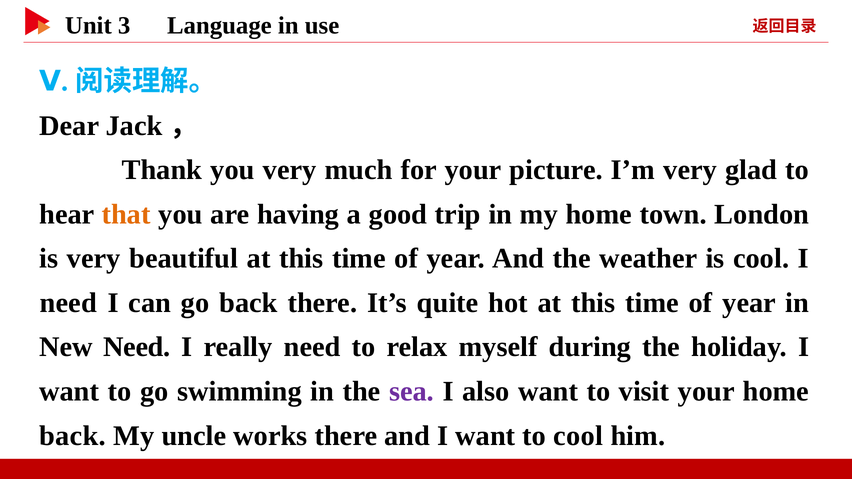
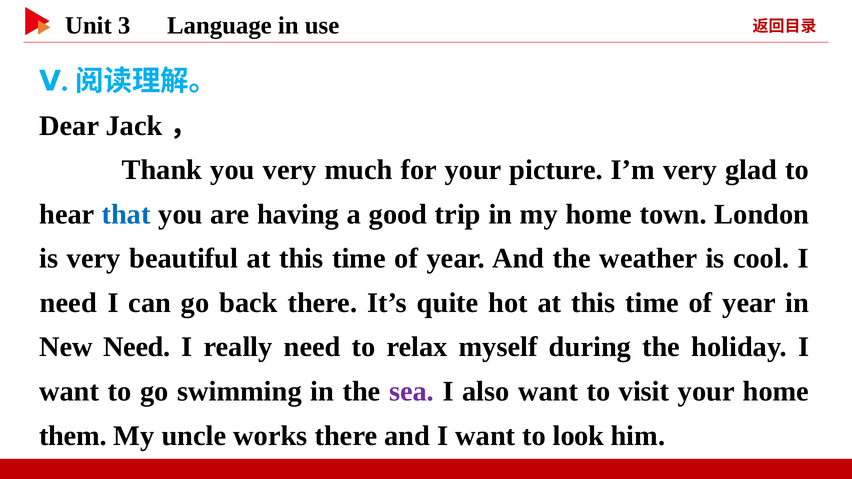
that colour: orange -> blue
back at (73, 436): back -> them
to cool: cool -> look
